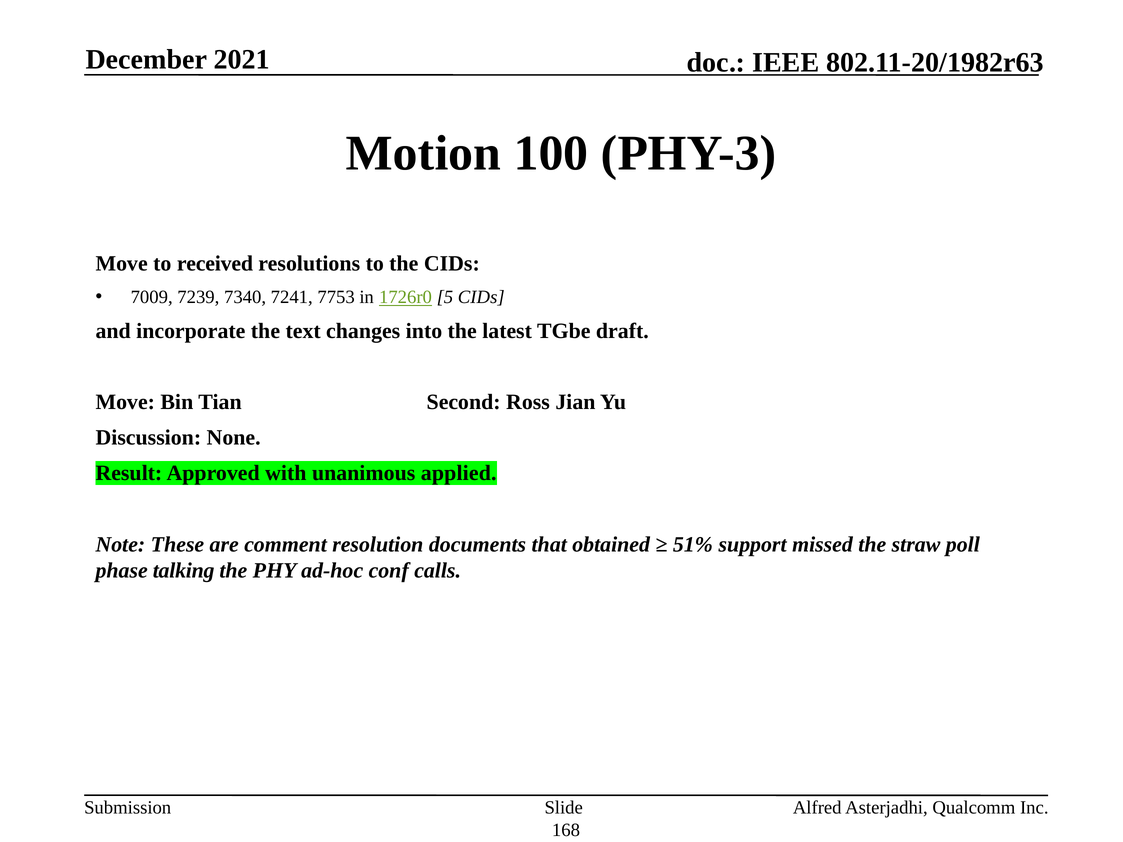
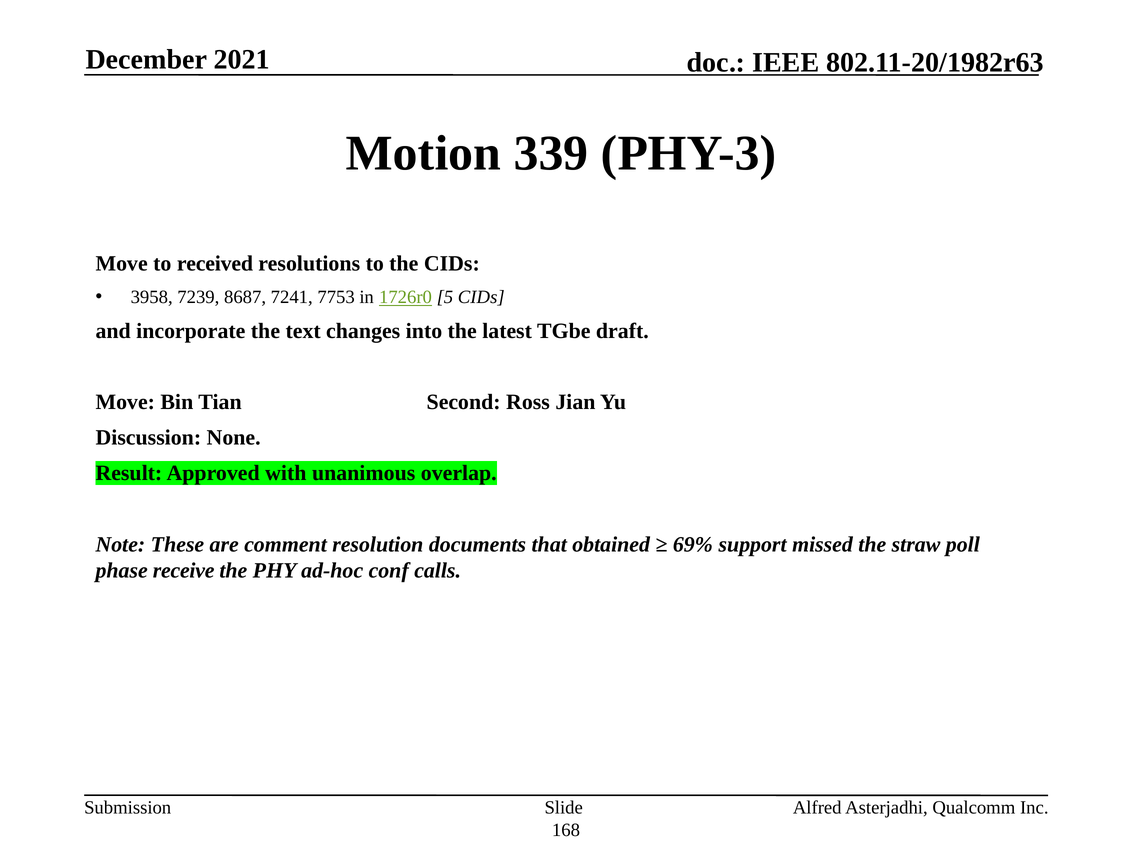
100: 100 -> 339
7009: 7009 -> 3958
7340: 7340 -> 8687
applied: applied -> overlap
51%: 51% -> 69%
talking: talking -> receive
